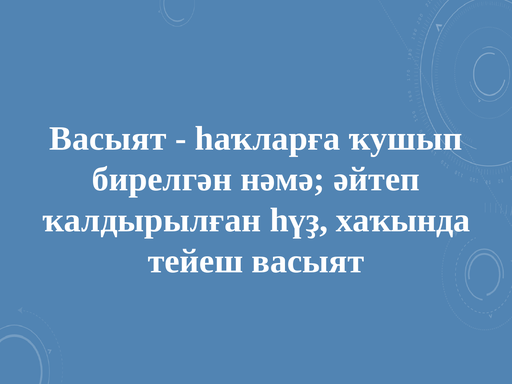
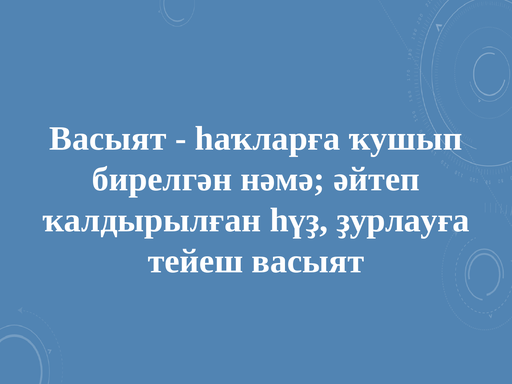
хаҡында: хаҡында -> ҙурлауға
